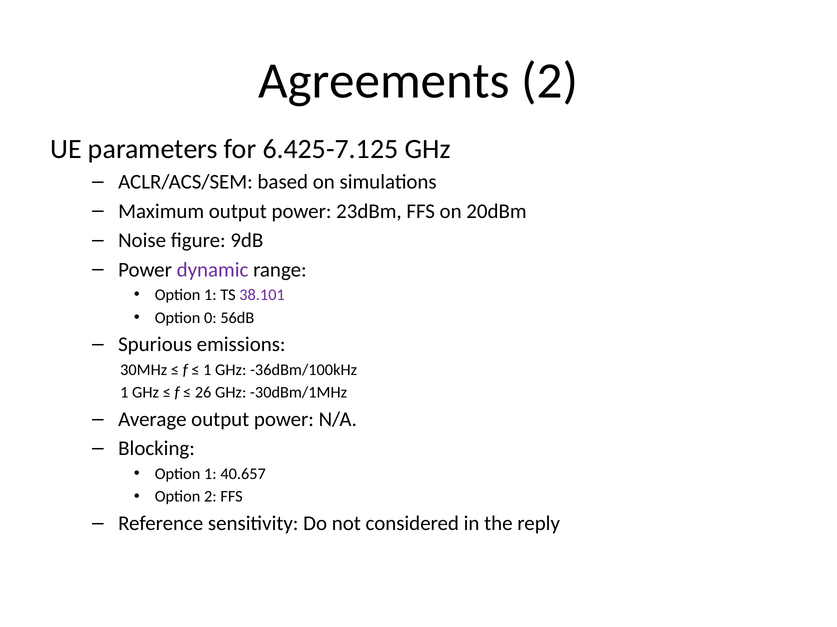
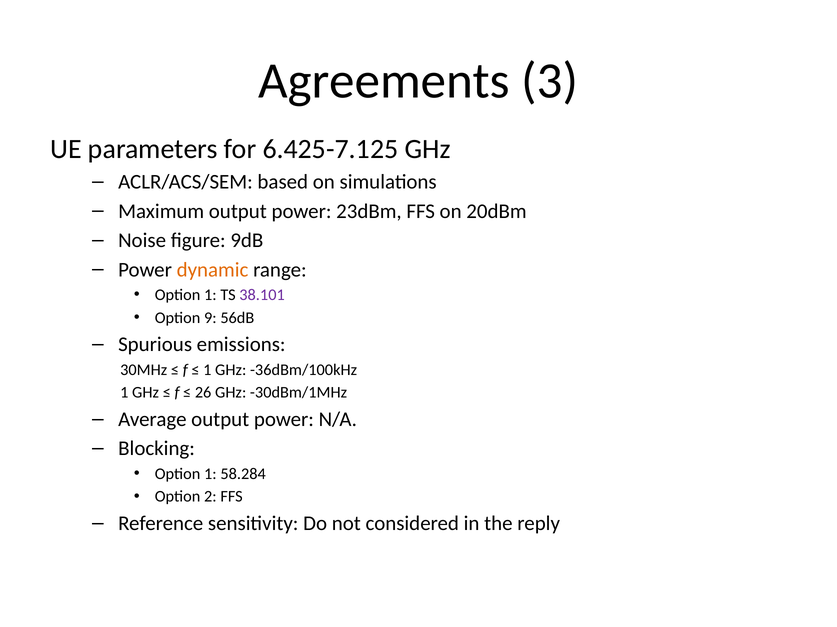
Agreements 2: 2 -> 3
dynamic colour: purple -> orange
0: 0 -> 9
40.657: 40.657 -> 58.284
